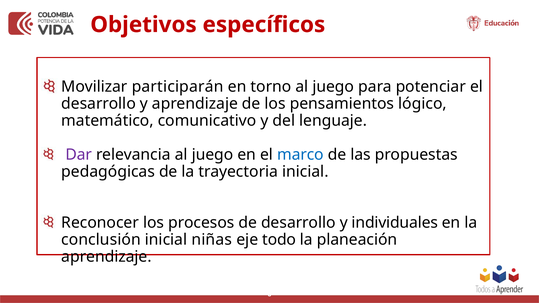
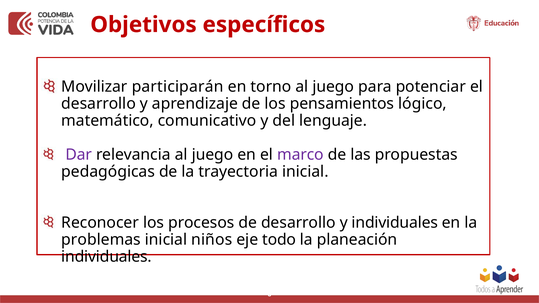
marco colour: blue -> purple
conclusión: conclusión -> problemas
niñas: niñas -> niños
aprendizaje at (106, 257): aprendizaje -> individuales
